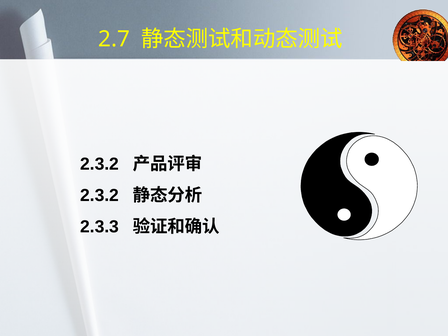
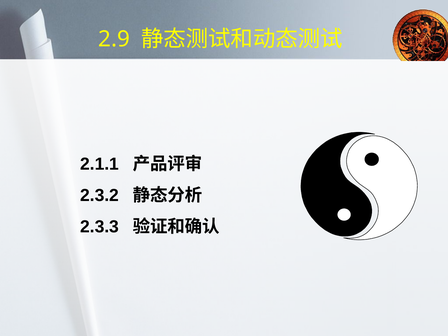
2.7: 2.7 -> 2.9
2.3.2 at (100, 164): 2.3.2 -> 2.1.1
